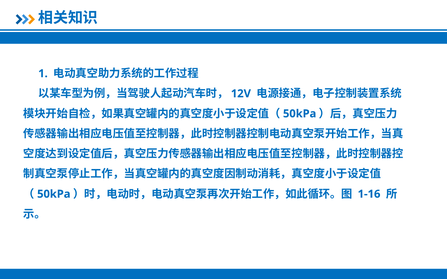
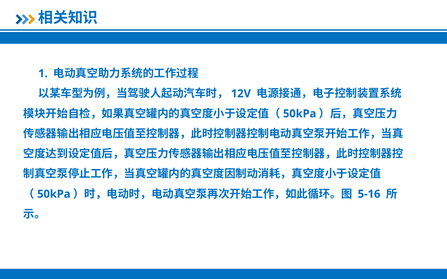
1-16: 1-16 -> 5-16
